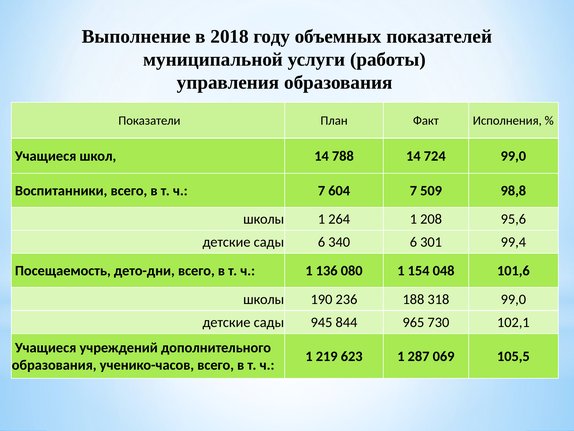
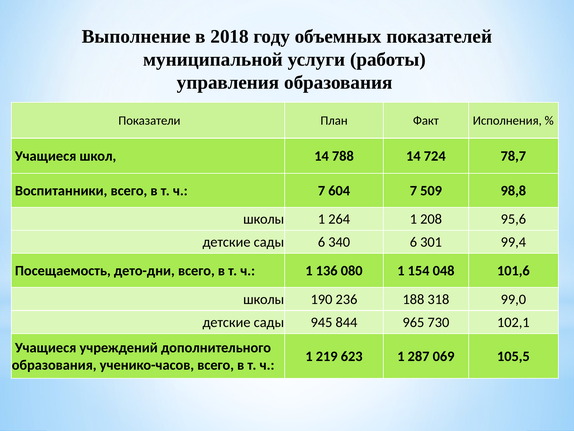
724 99,0: 99,0 -> 78,7
